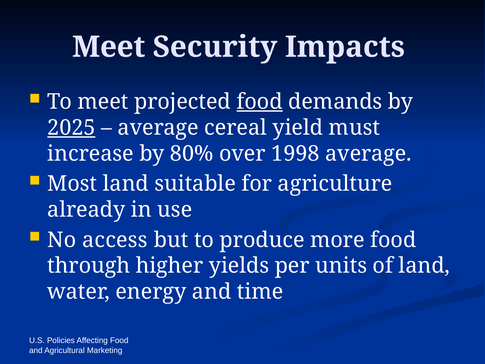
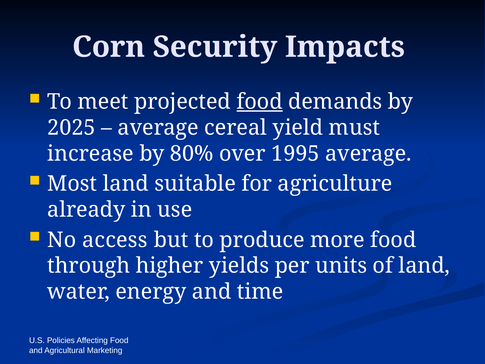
Meet at (109, 47): Meet -> Corn
2025 underline: present -> none
1998: 1998 -> 1995
